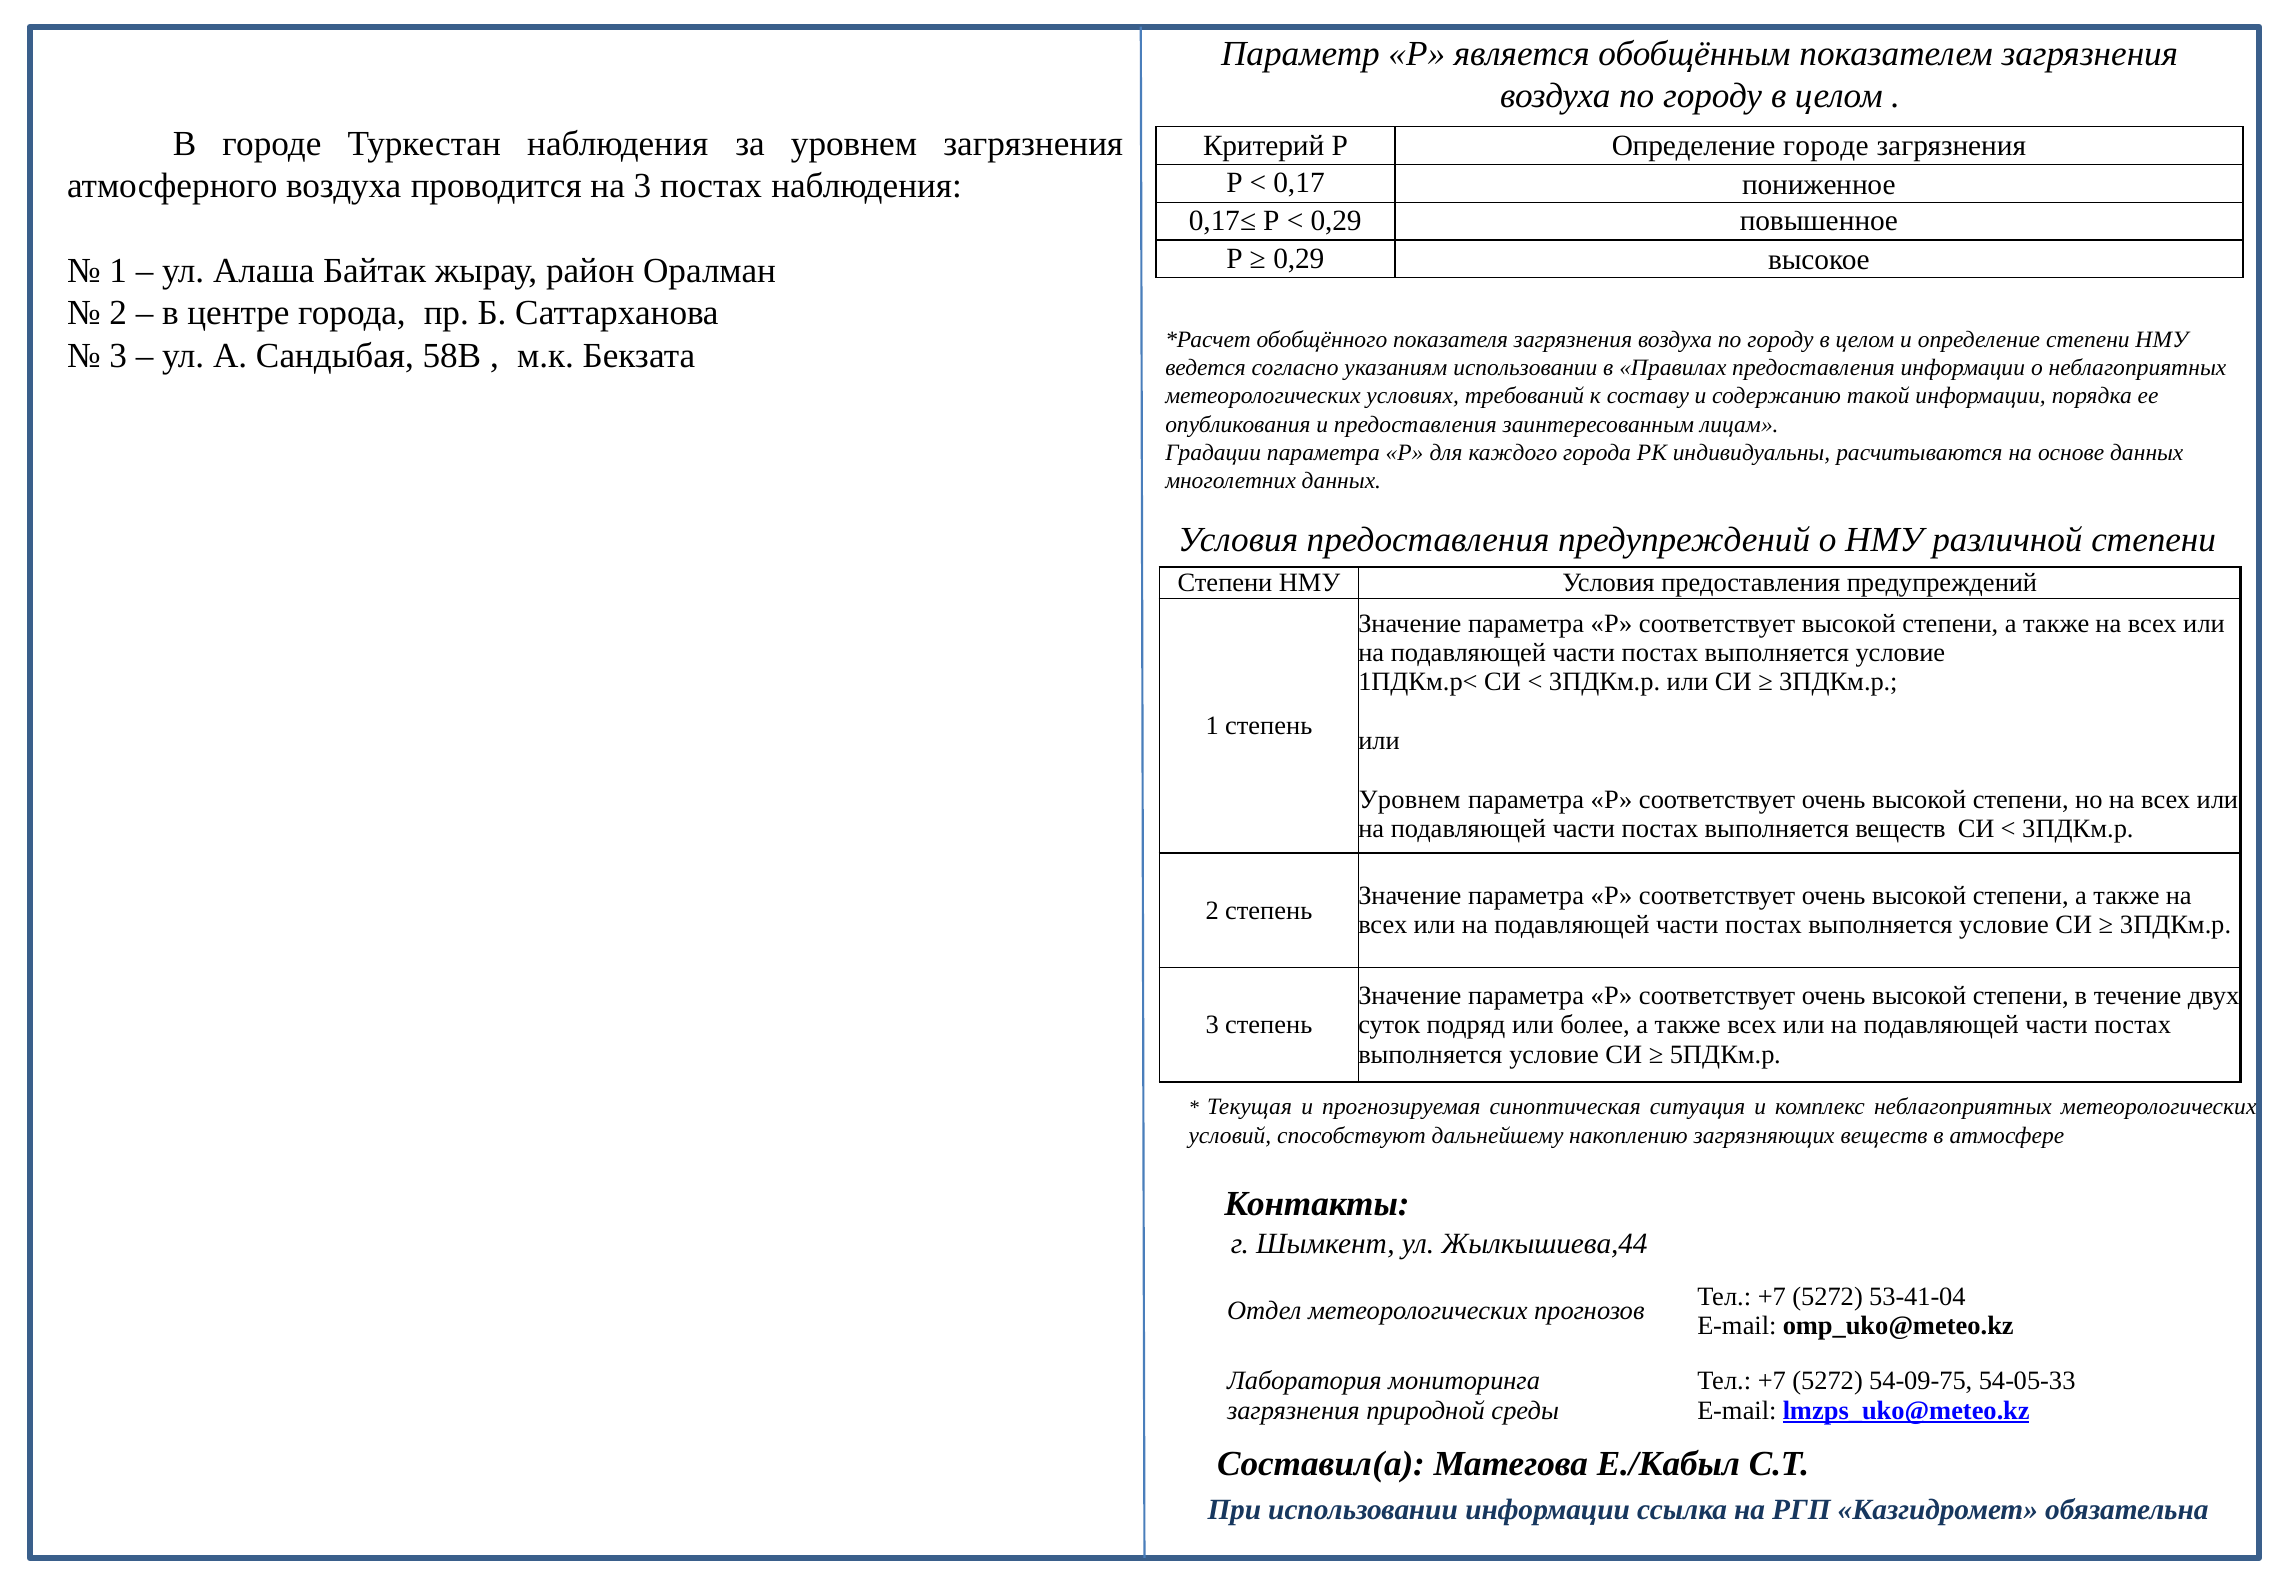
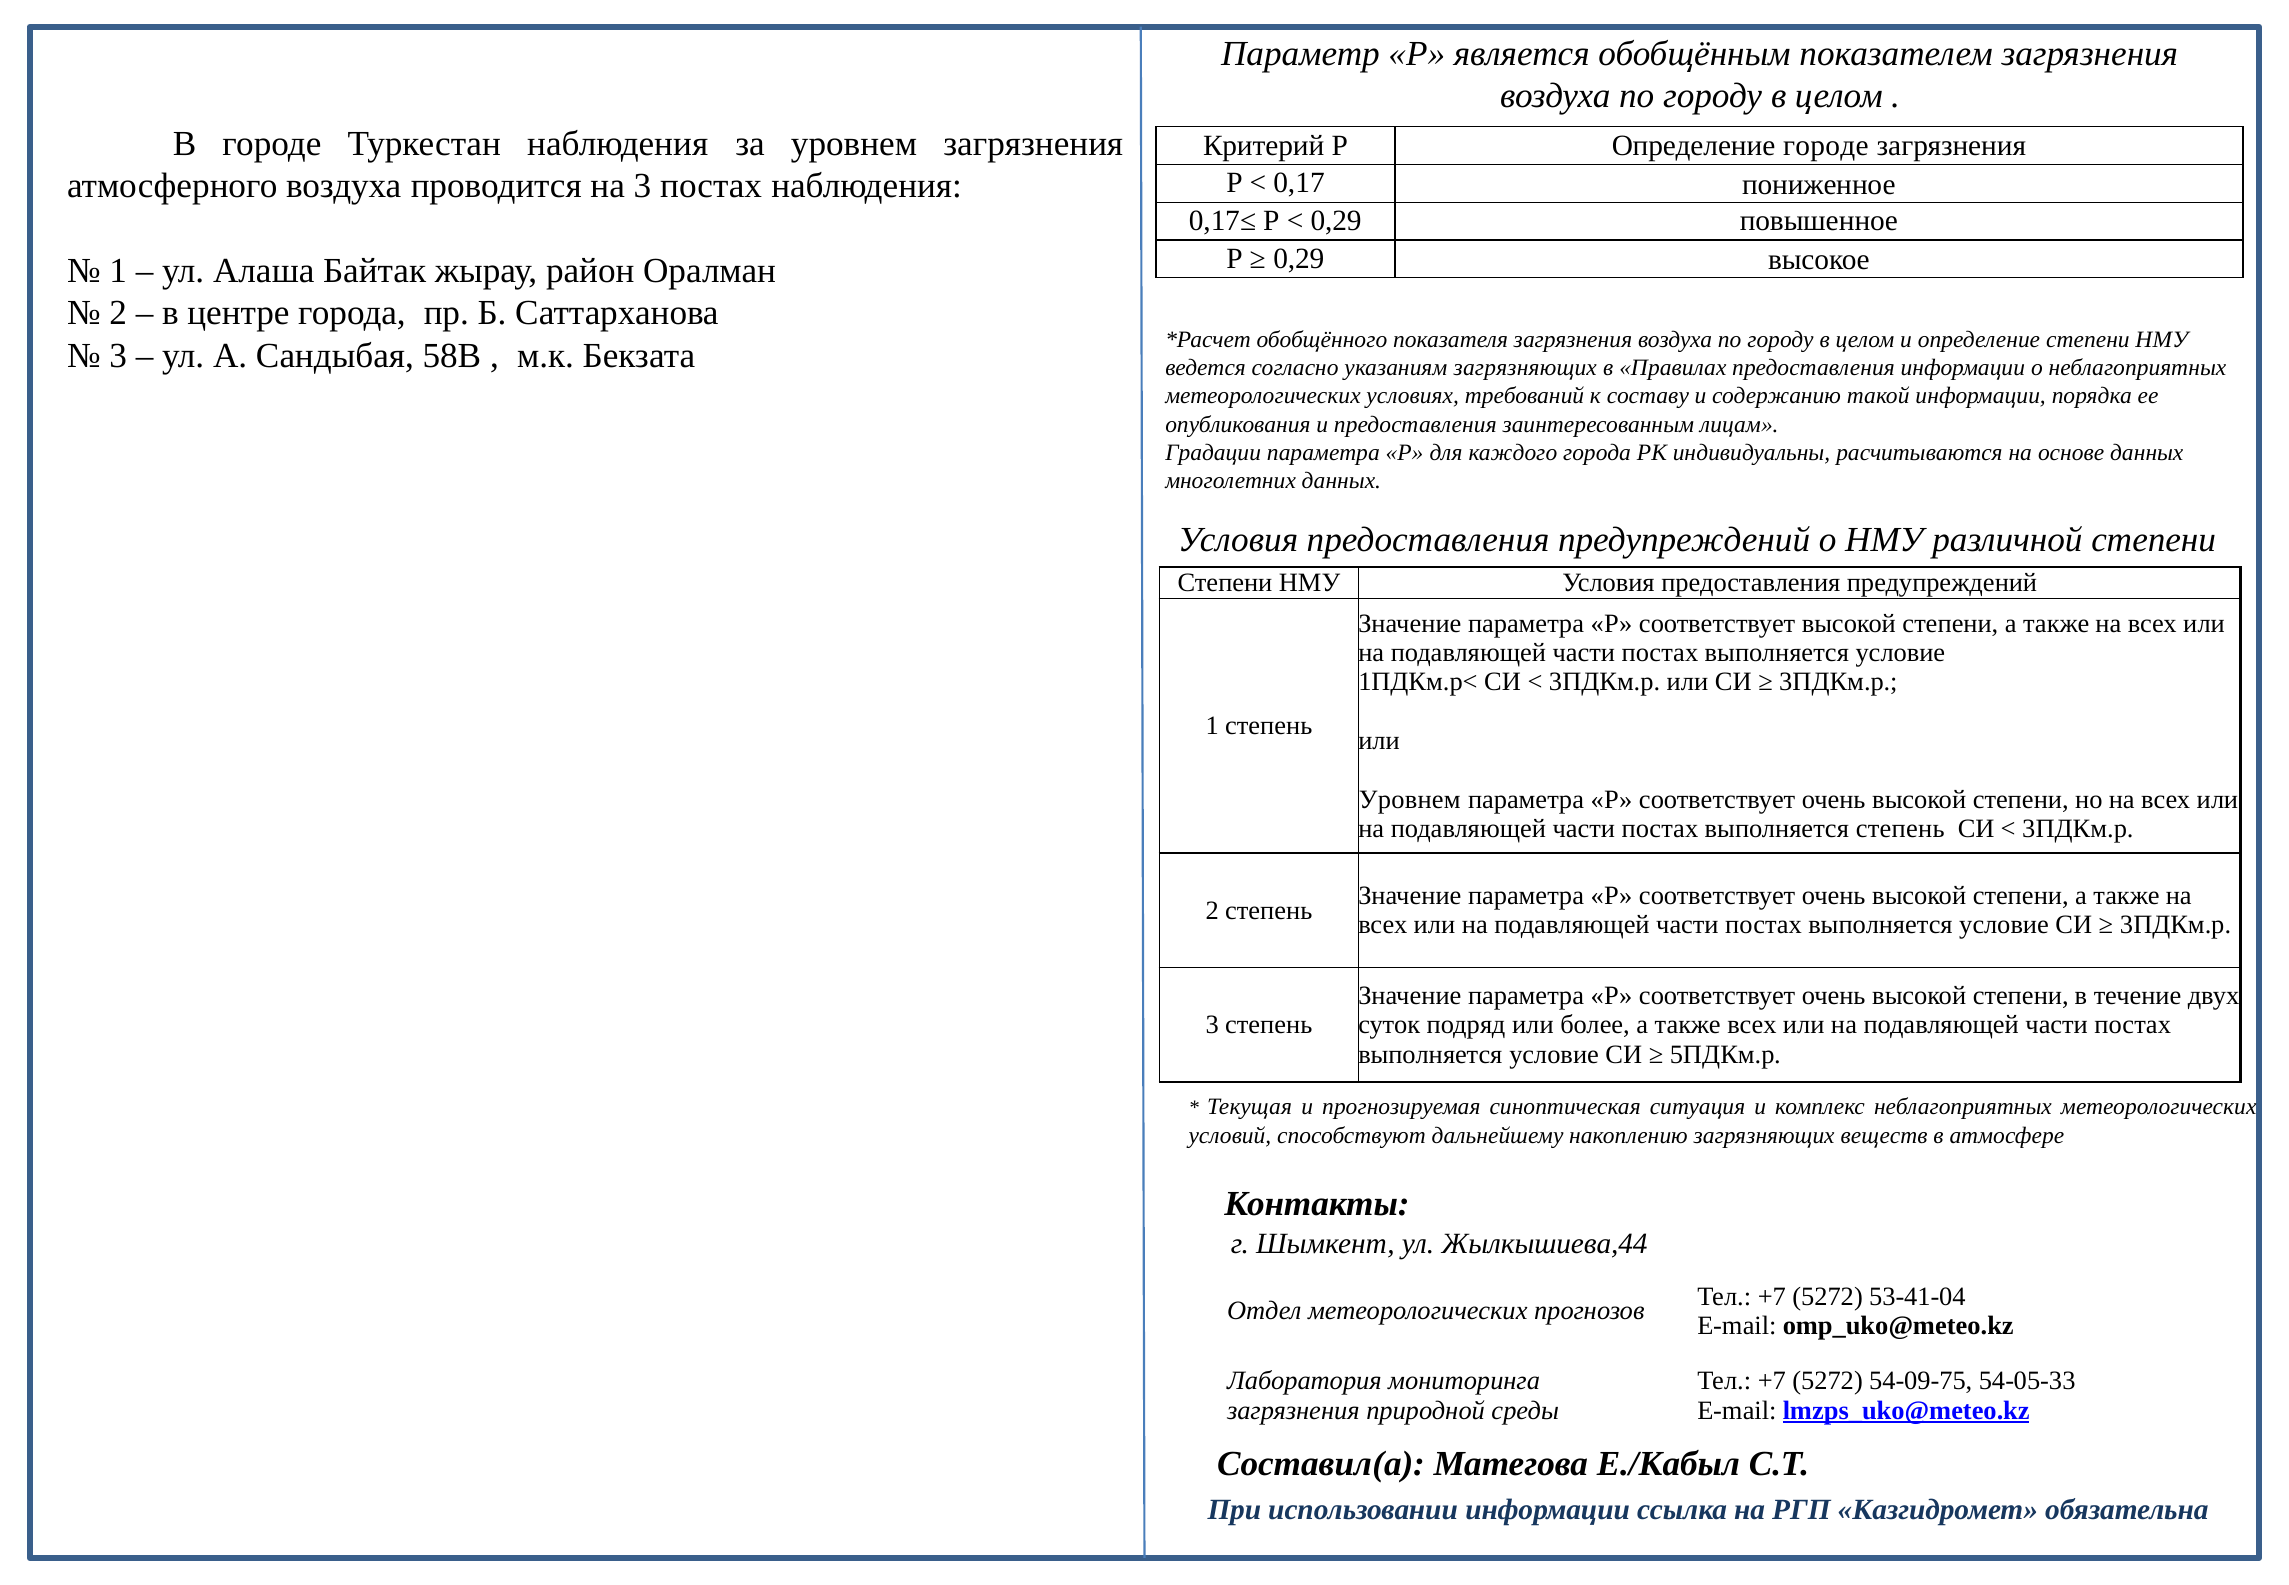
указаниям использовании: использовании -> загрязняющих
выполняется веществ: веществ -> степень
